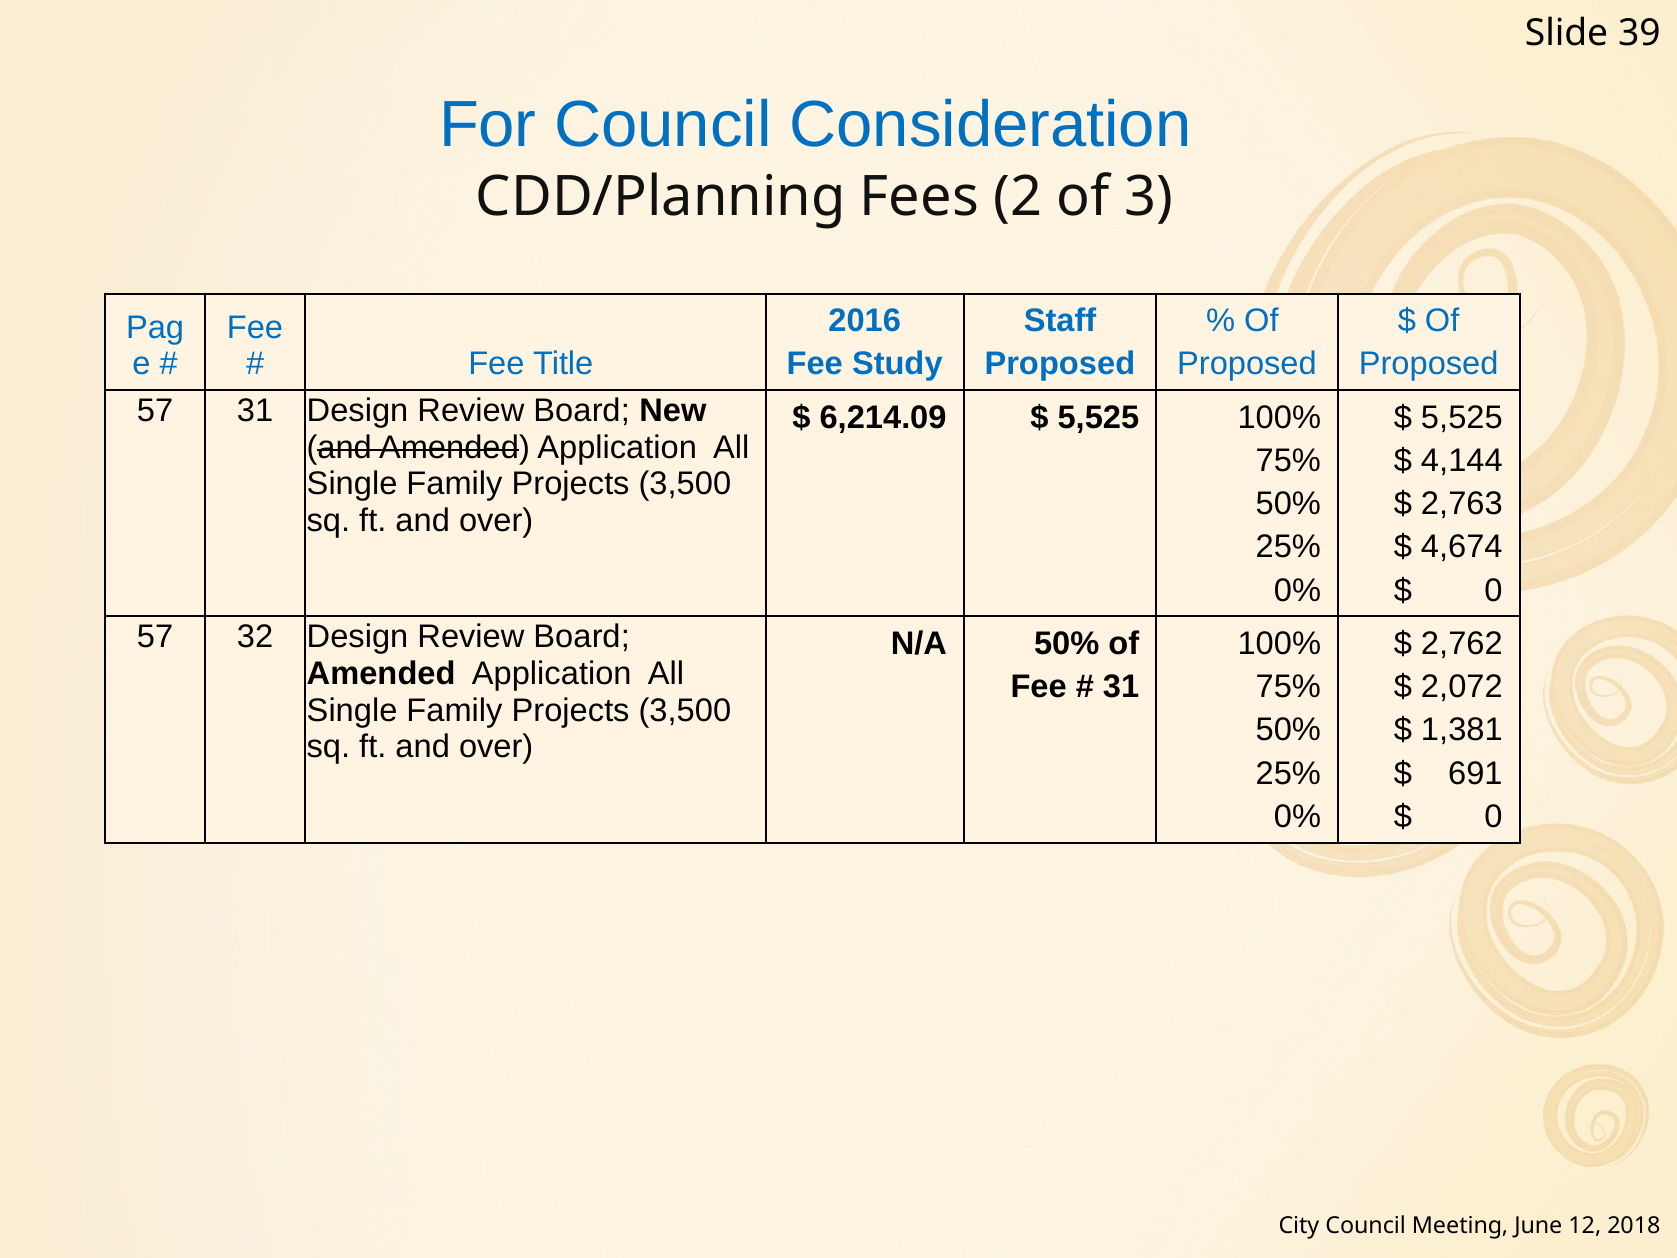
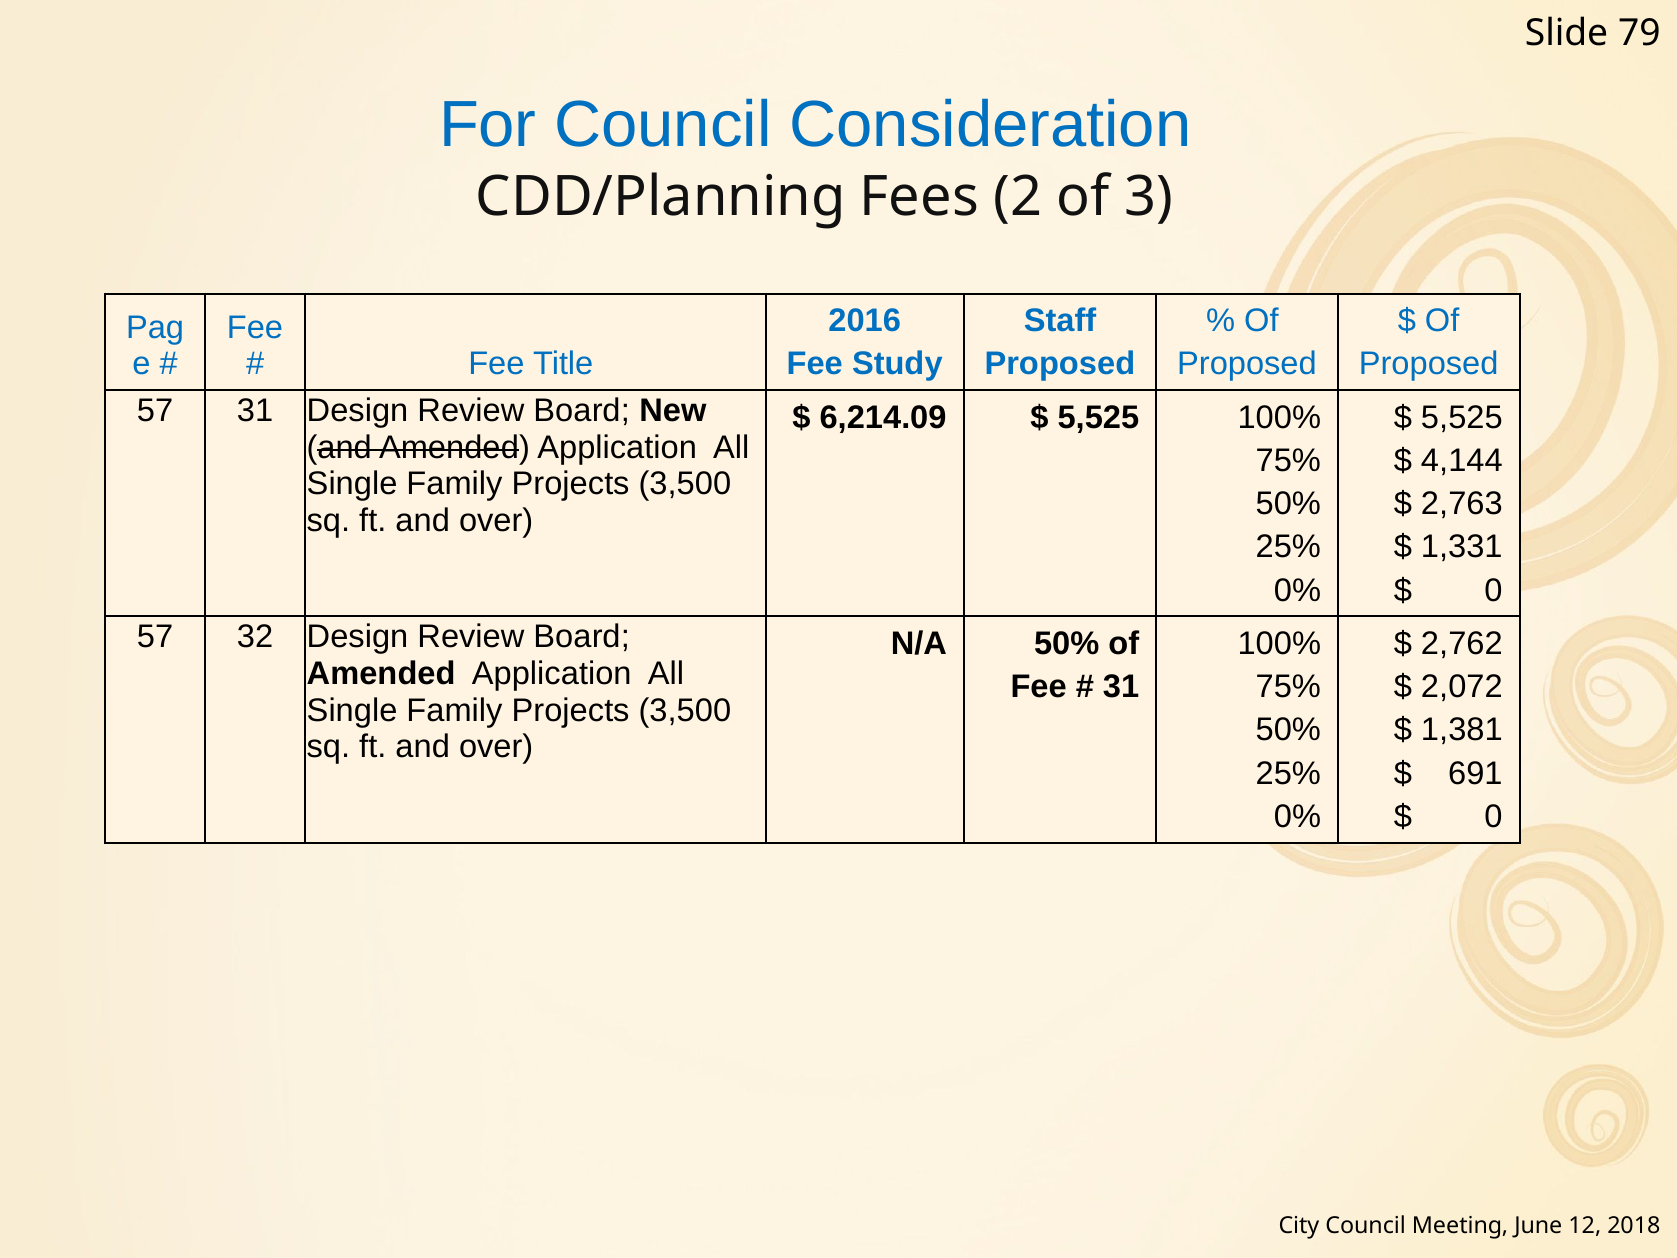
39: 39 -> 79
4,674: 4,674 -> 1,331
